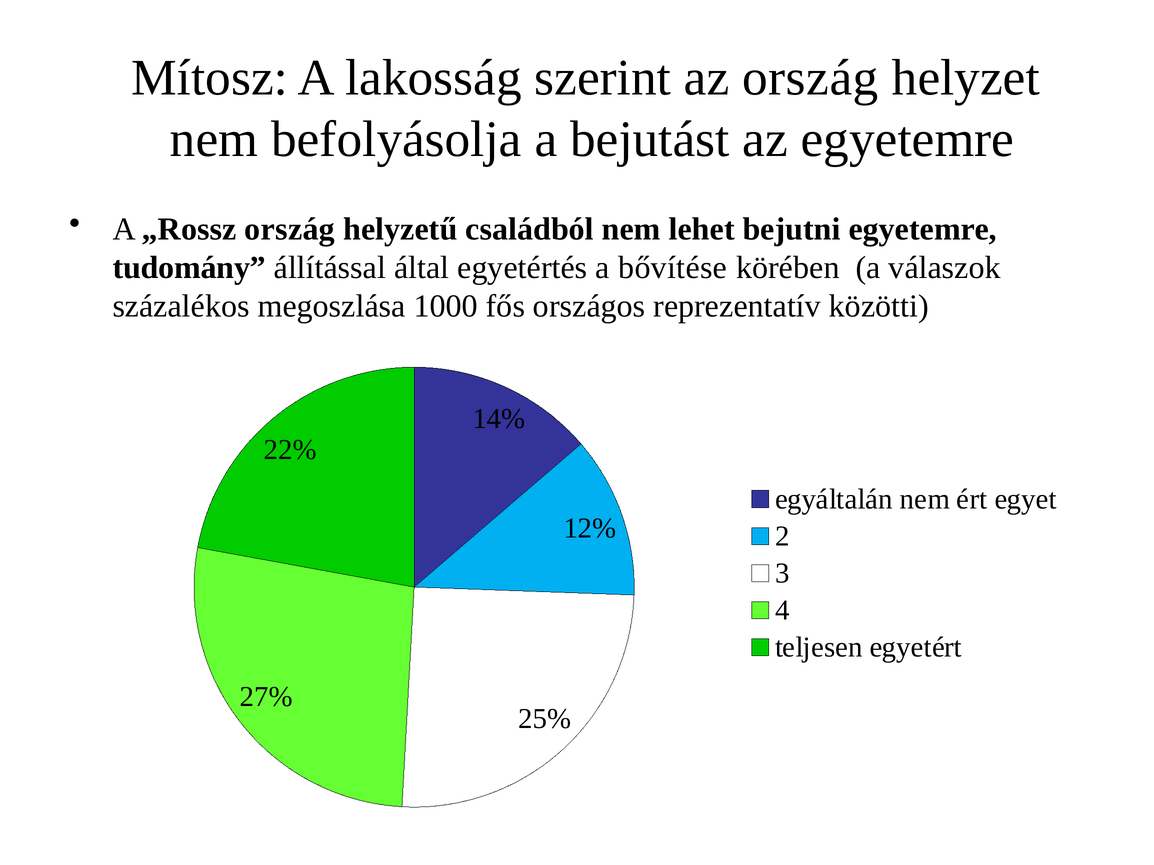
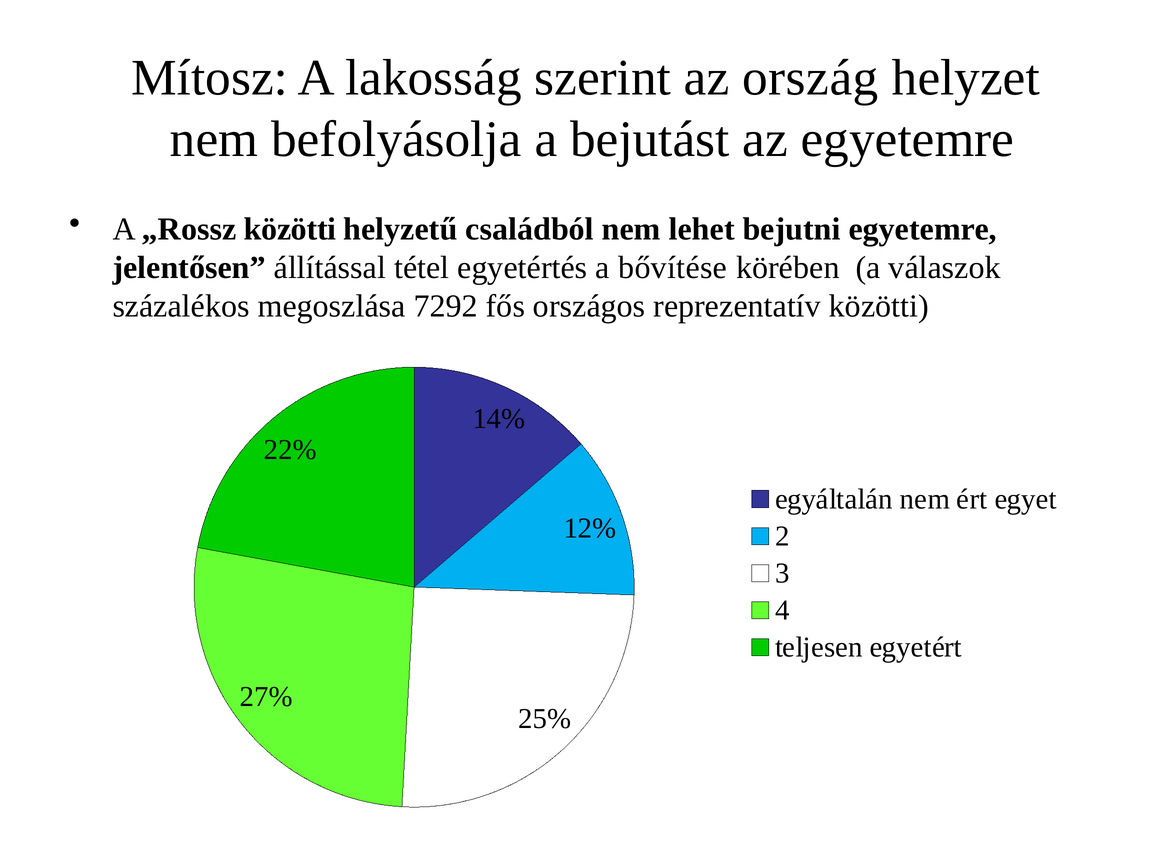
„Rossz ország: ország -> közötti
tudomány: tudomány -> jelentősen
által: által -> tétel
1000: 1000 -> 7292
